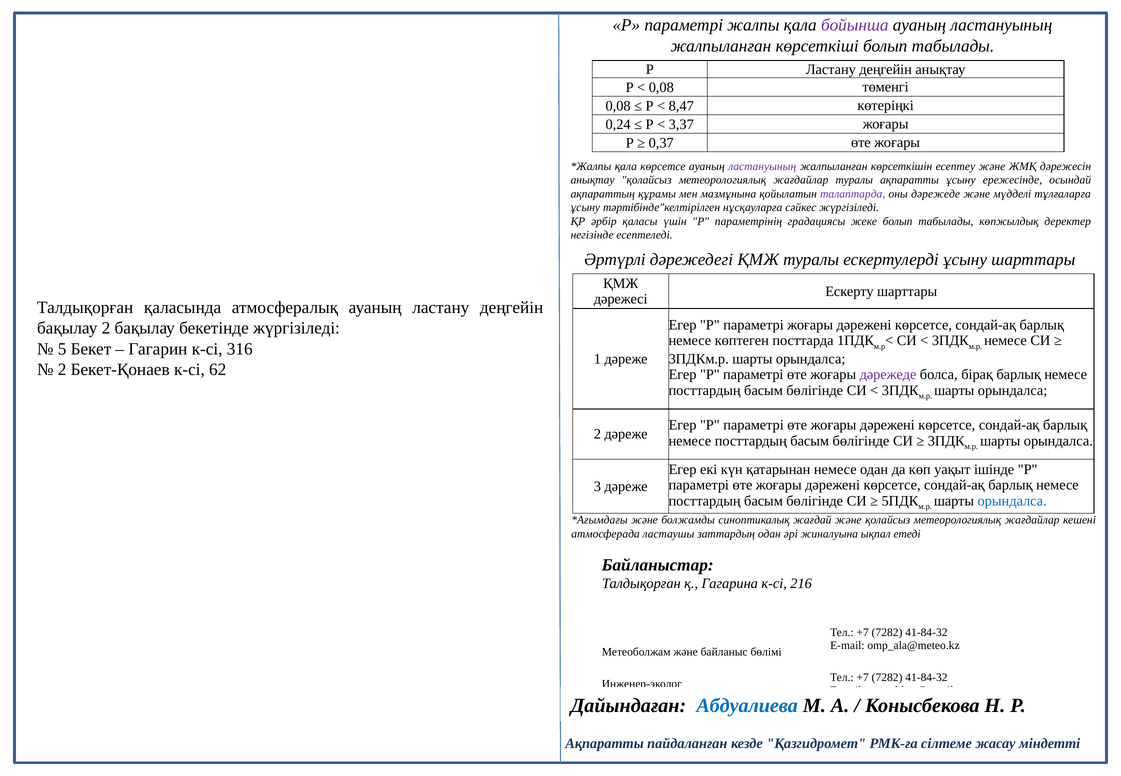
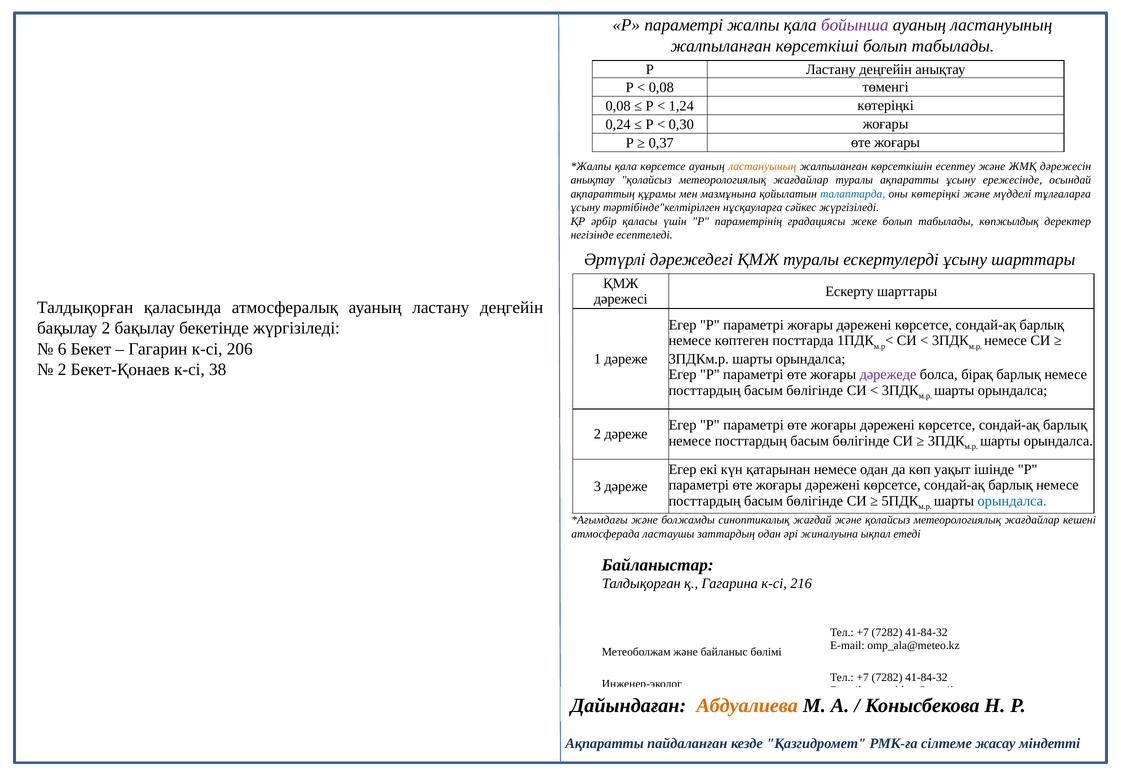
8,47: 8,47 -> 1,24
3,37: 3,37 -> 0,30
ластануының at (762, 166) colour: purple -> orange
талаптарда colour: purple -> blue
оны дәрежеде: дәрежеде -> көтеріңкі
5: 5 -> 6
316: 316 -> 206
62: 62 -> 38
Абдуалиева colour: blue -> orange
